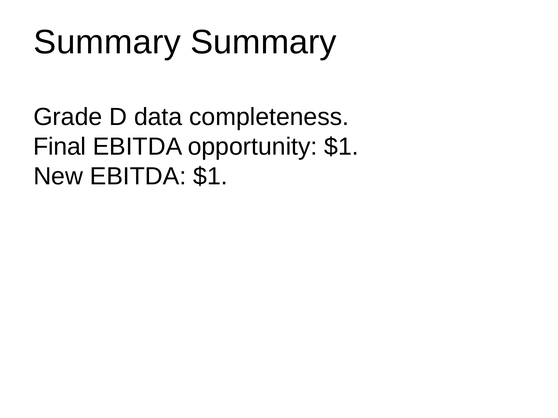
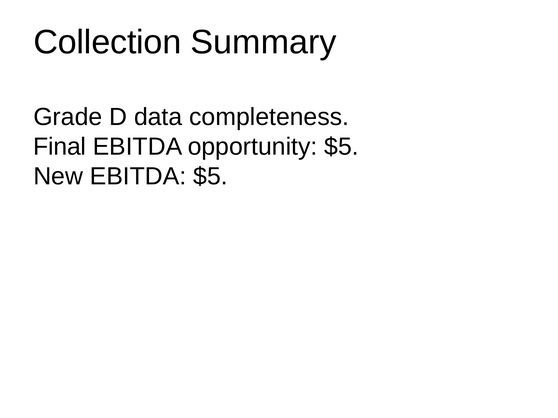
Summary at (107, 42): Summary -> Collection
opportunity $1: $1 -> $5
EBITDA $1: $1 -> $5
